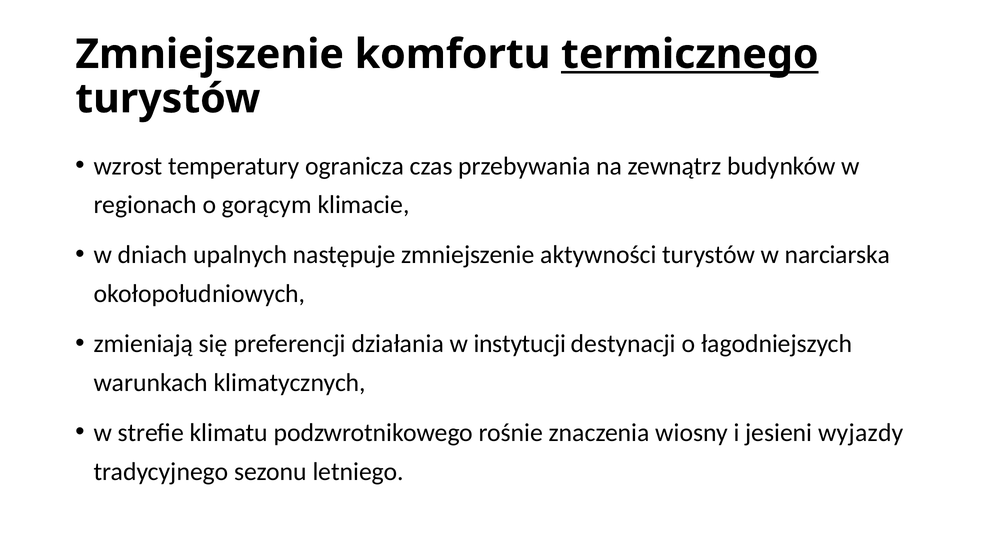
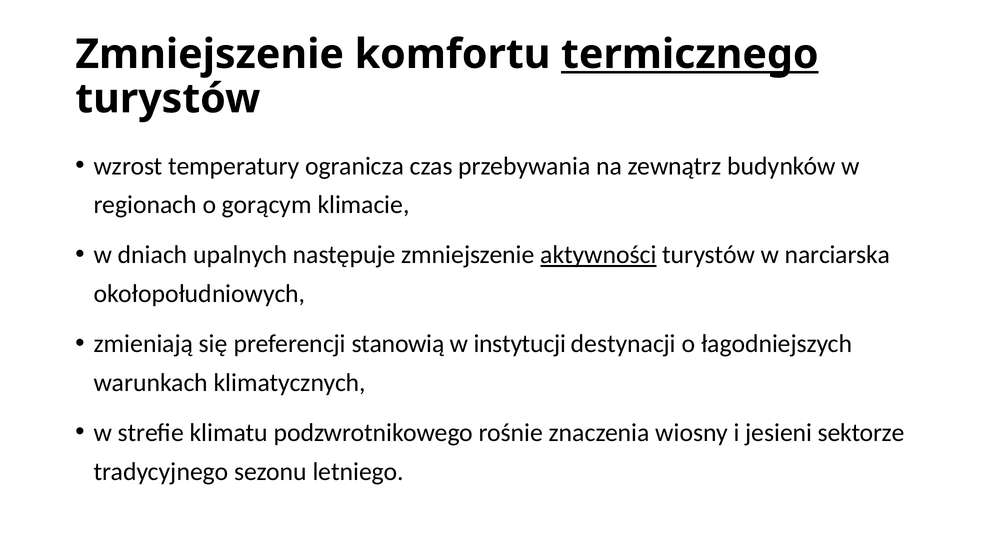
aktywności underline: none -> present
działania: działania -> stanowią
wyjazdy: wyjazdy -> sektorze
